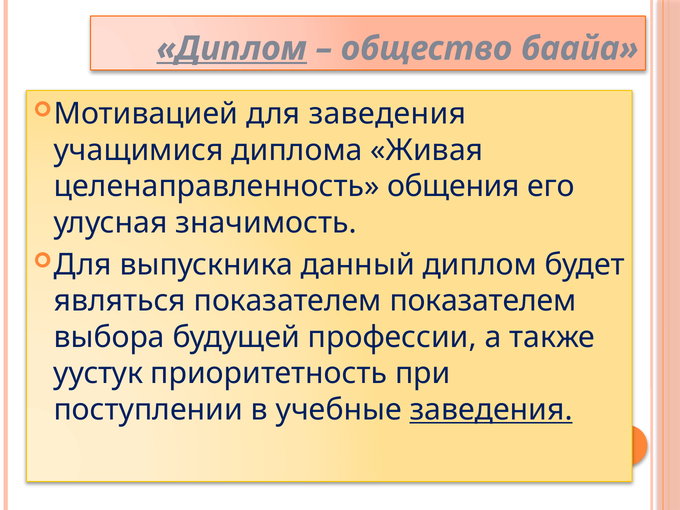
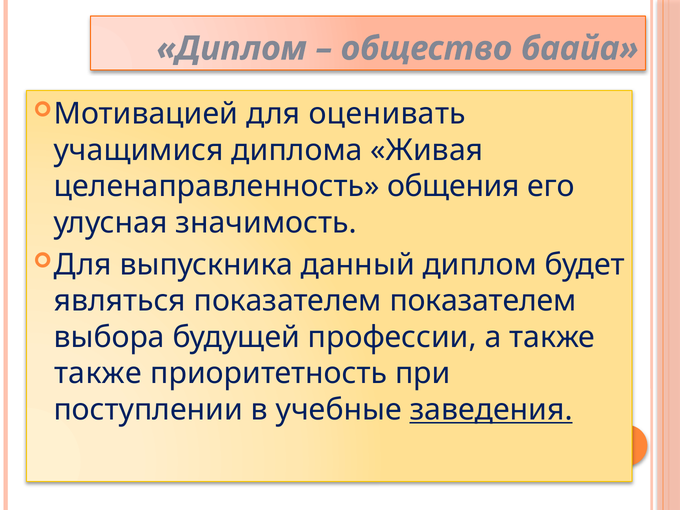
Диплом at (232, 48) underline: present -> none
для заведения: заведения -> оценивать
уустук at (98, 374): уустук -> также
